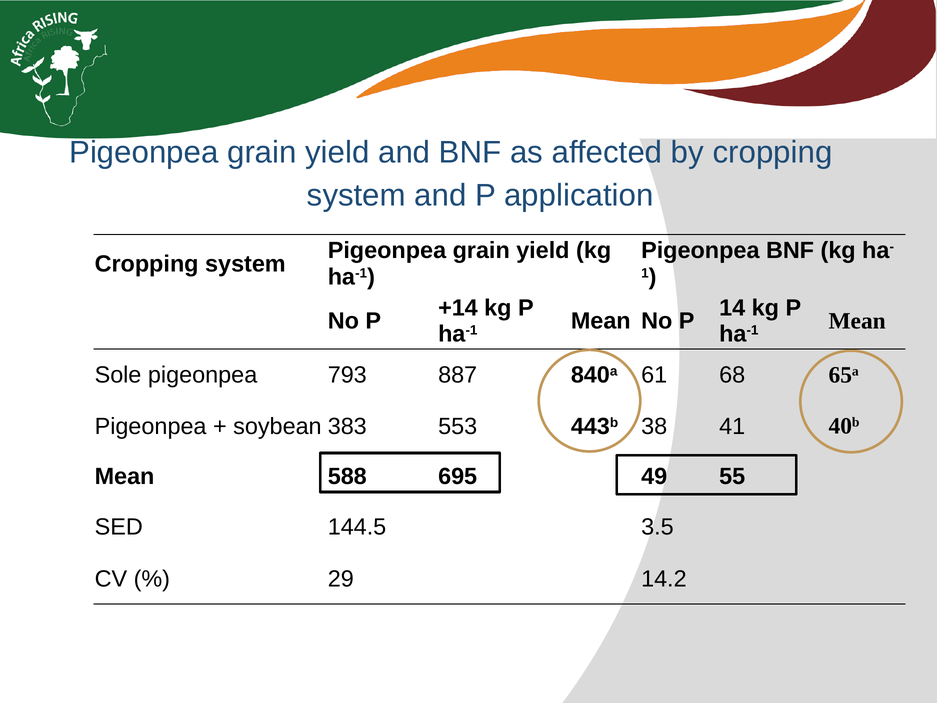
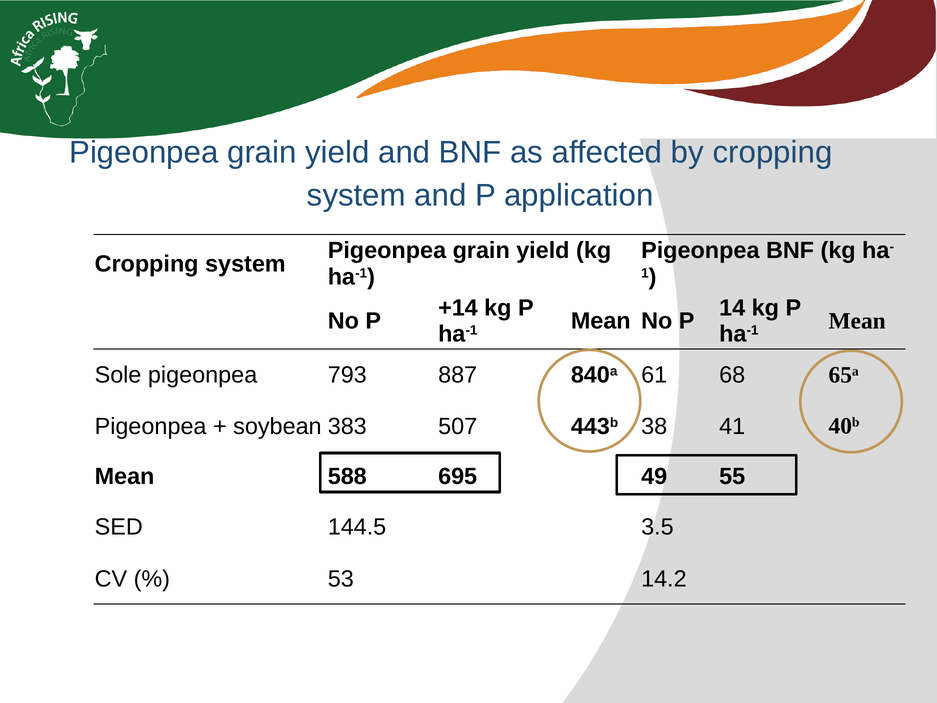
553: 553 -> 507
29: 29 -> 53
